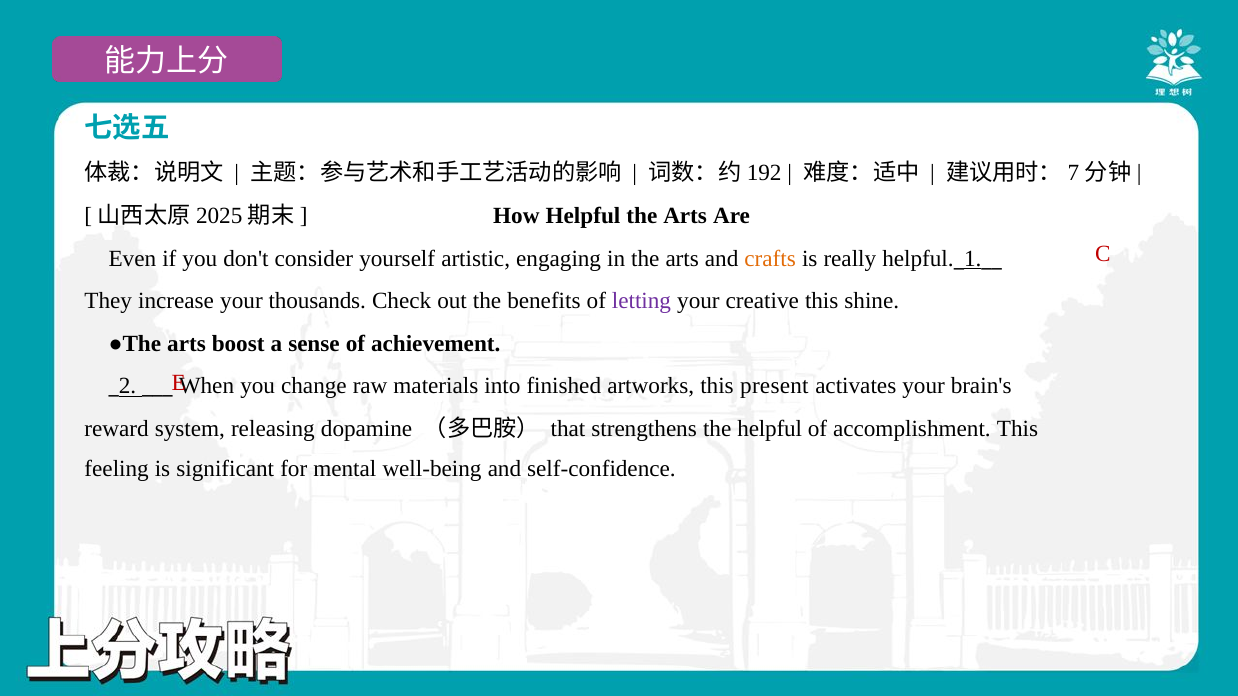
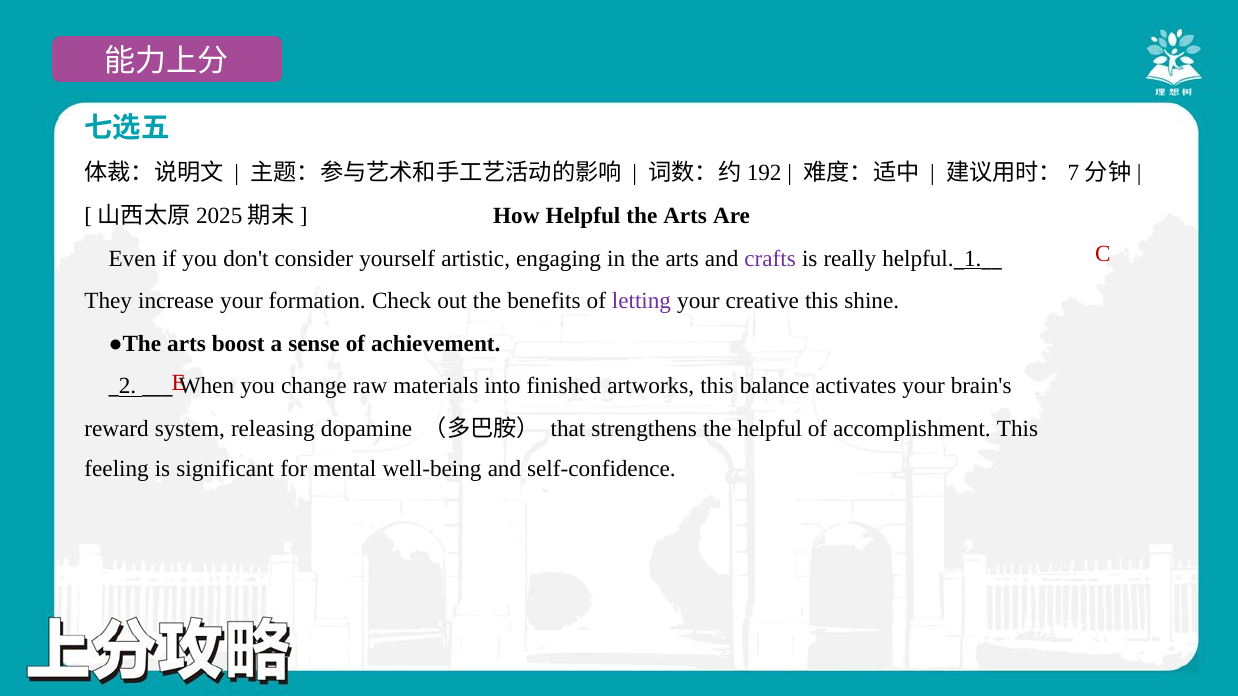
crafts colour: orange -> purple
thousands: thousands -> formation
present: present -> balance
